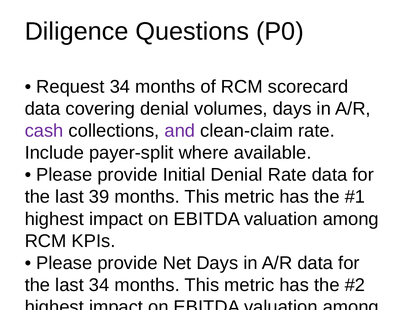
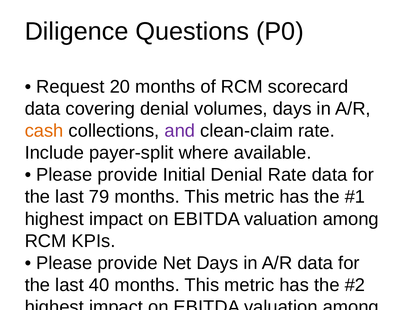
Request 34: 34 -> 20
cash at (44, 131) colour: purple -> orange
39: 39 -> 79
last 34: 34 -> 40
